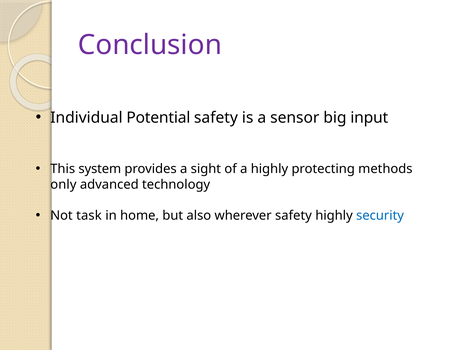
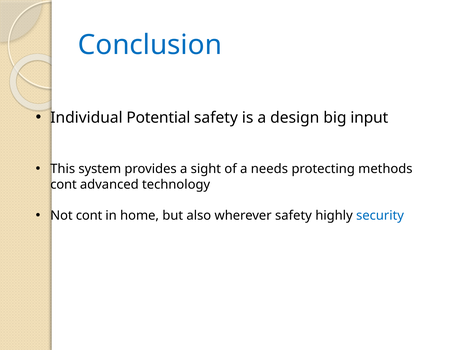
Conclusion colour: purple -> blue
sensor: sensor -> design
a highly: highly -> needs
only at (63, 185): only -> cont
Not task: task -> cont
